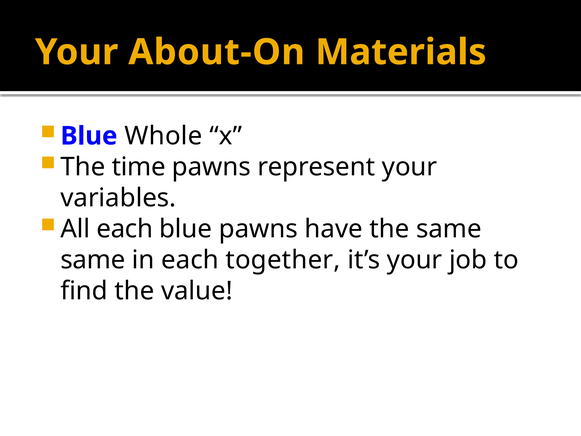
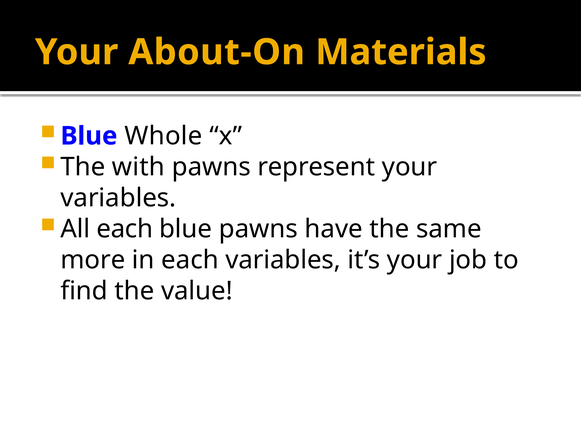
time: time -> with
same at (93, 260): same -> more
each together: together -> variables
